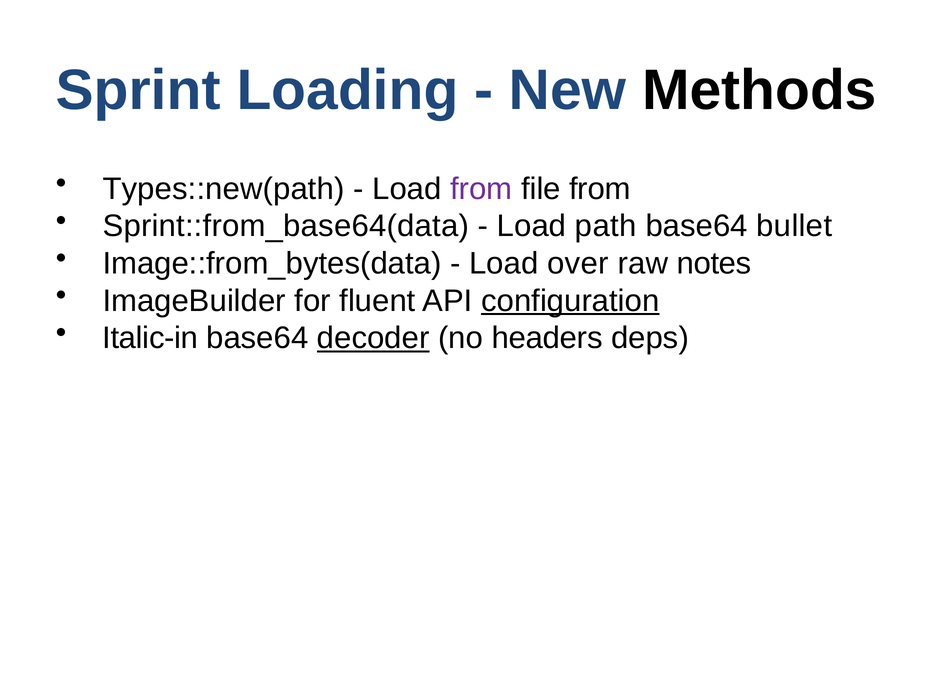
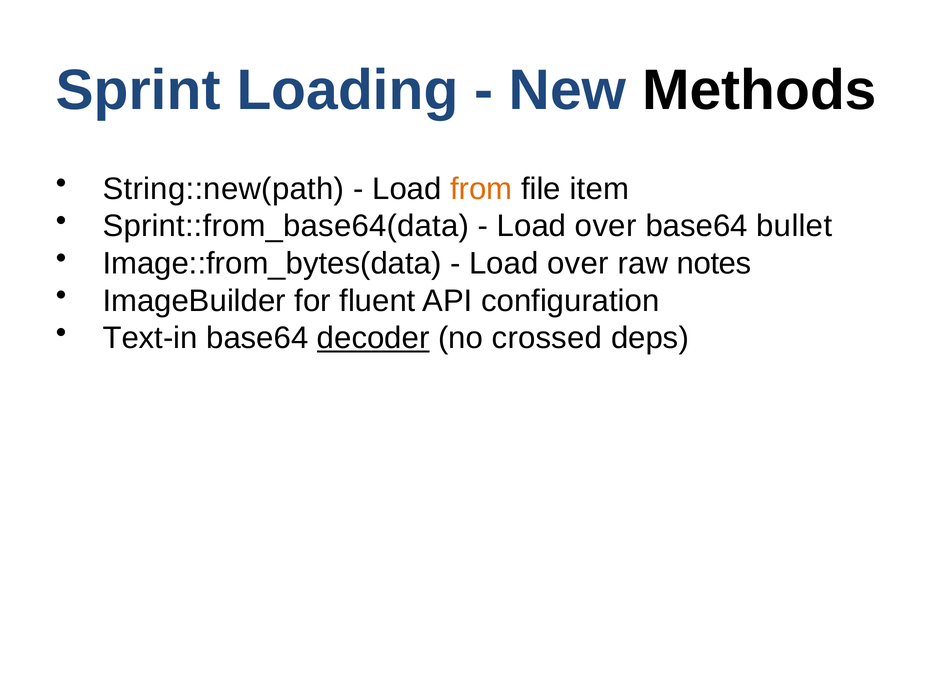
Types::new(path: Types::new(path -> String::new(path
from at (481, 189) colour: purple -> orange
file from: from -> item
path at (606, 226): path -> over
configuration underline: present -> none
Italic-in: Italic-in -> Text-in
headers: headers -> crossed
